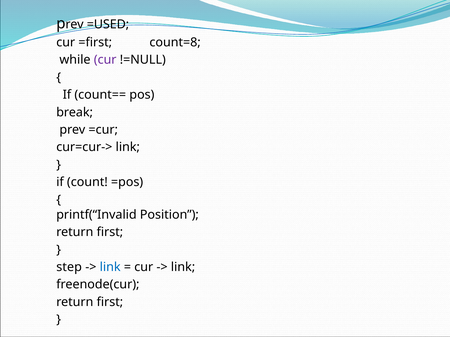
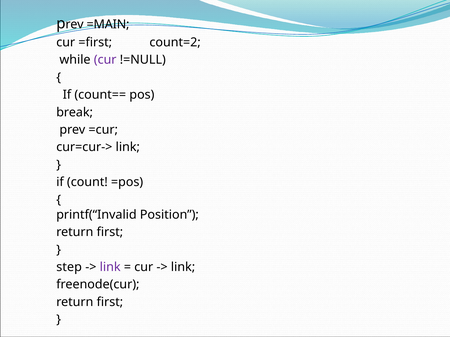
=USED: =USED -> =MAIN
count=8: count=8 -> count=2
link at (110, 267) colour: blue -> purple
